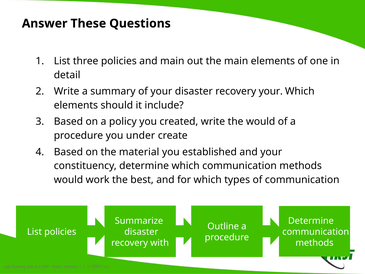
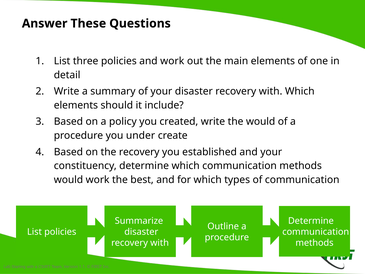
and main: main -> work
your disaster recovery your: your -> with
the material: material -> recovery
